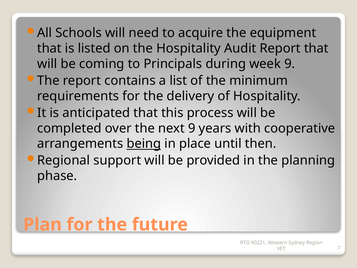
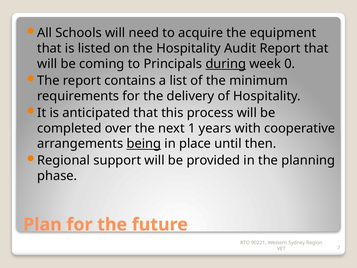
during underline: none -> present
week 9: 9 -> 0
next 9: 9 -> 1
